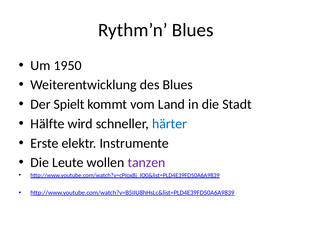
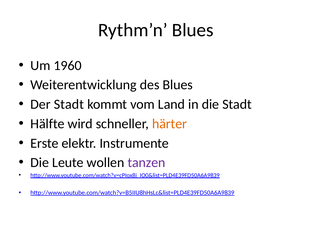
1950: 1950 -> 1960
Der Spielt: Spielt -> Stadt
härter colour: blue -> orange
